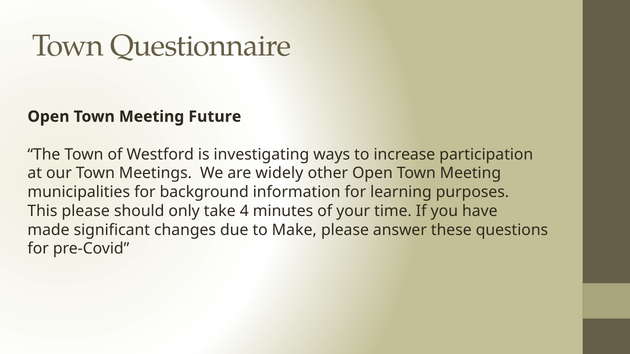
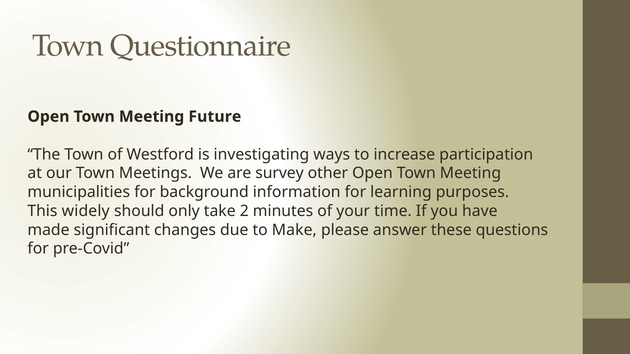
widely: widely -> survey
This please: please -> widely
4: 4 -> 2
